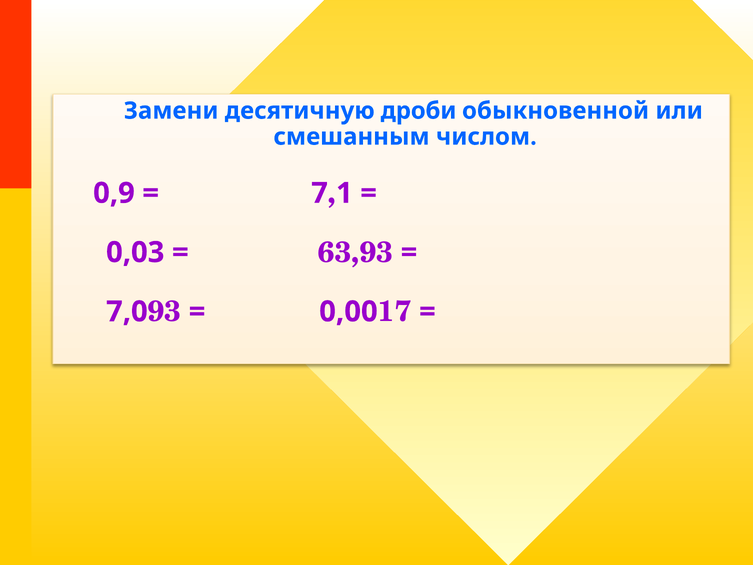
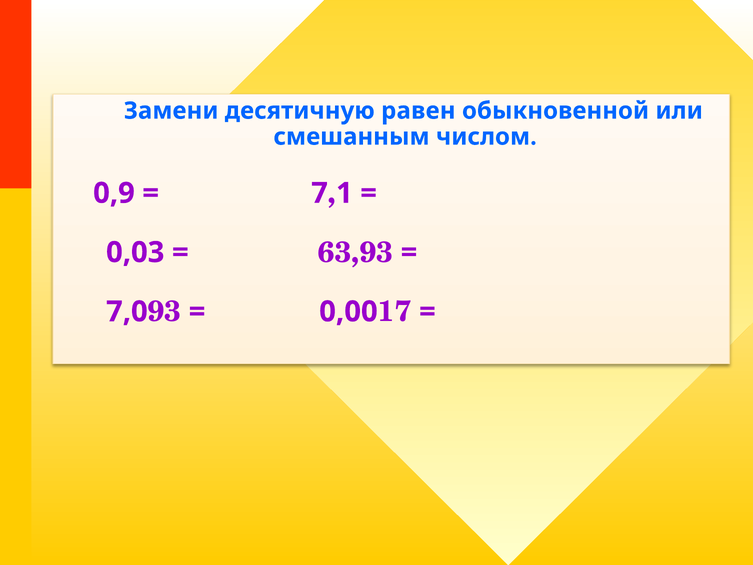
дроби: дроби -> равен
